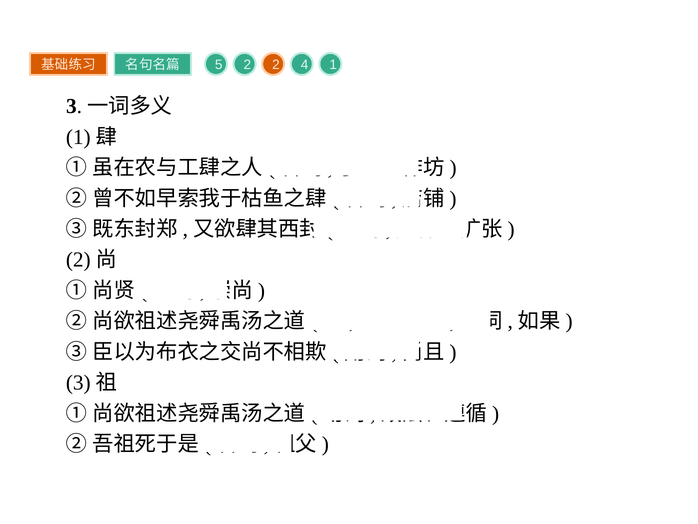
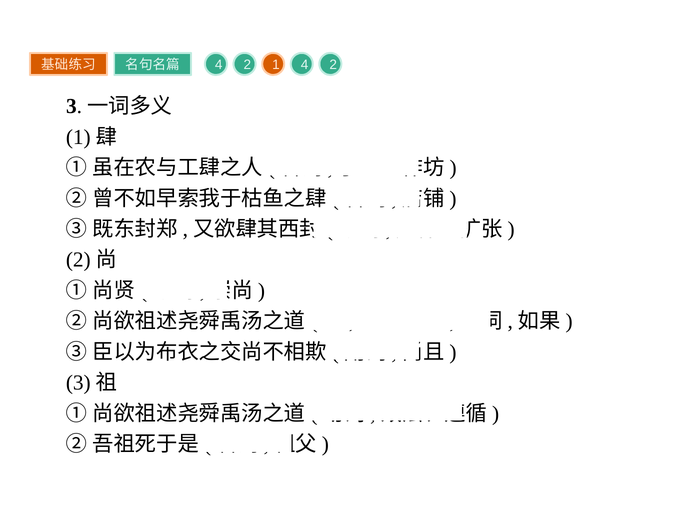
5 at (219, 65): 5 -> 4
2 2: 2 -> 1
1 at (333, 65): 1 -> 2
